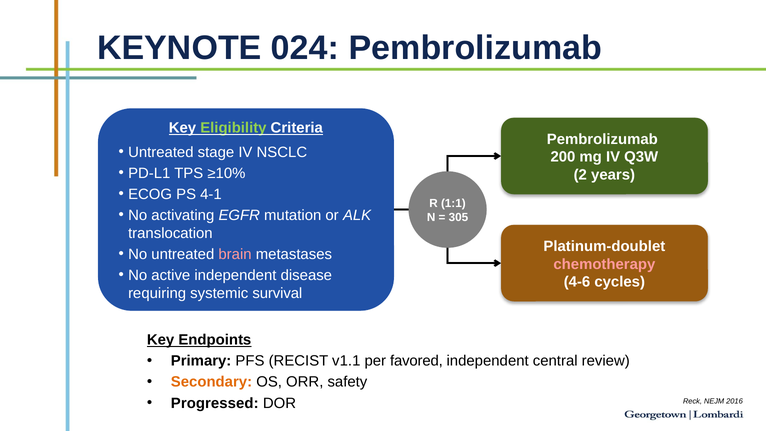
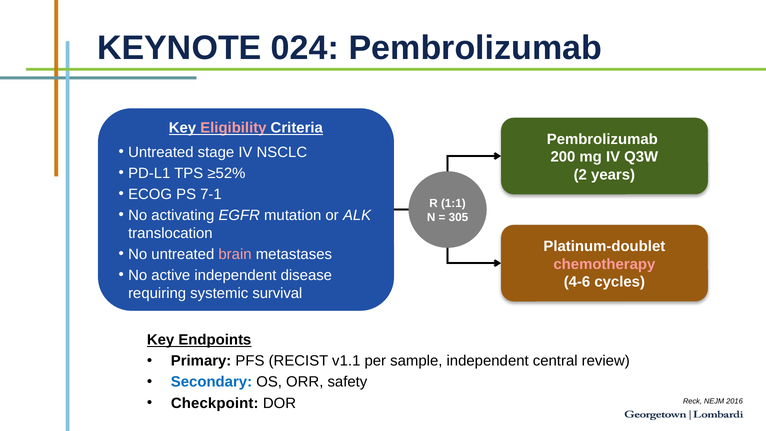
Eligibility colour: light green -> pink
≥10%: ≥10% -> ≥52%
4-1: 4-1 -> 7-1
favored: favored -> sample
Secondary colour: orange -> blue
Progressed: Progressed -> Checkpoint
